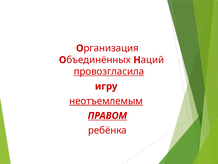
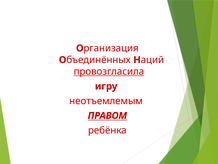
неотъемлемым underline: present -> none
